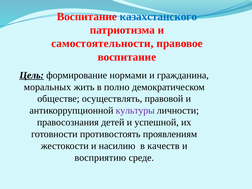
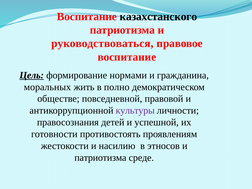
казахстанского colour: blue -> black
самостоятельности: самостоятельности -> руководствоваться
осуществлять: осуществлять -> повседневной
качеств: качеств -> этносов
восприятию at (100, 158): восприятию -> патриотизма
